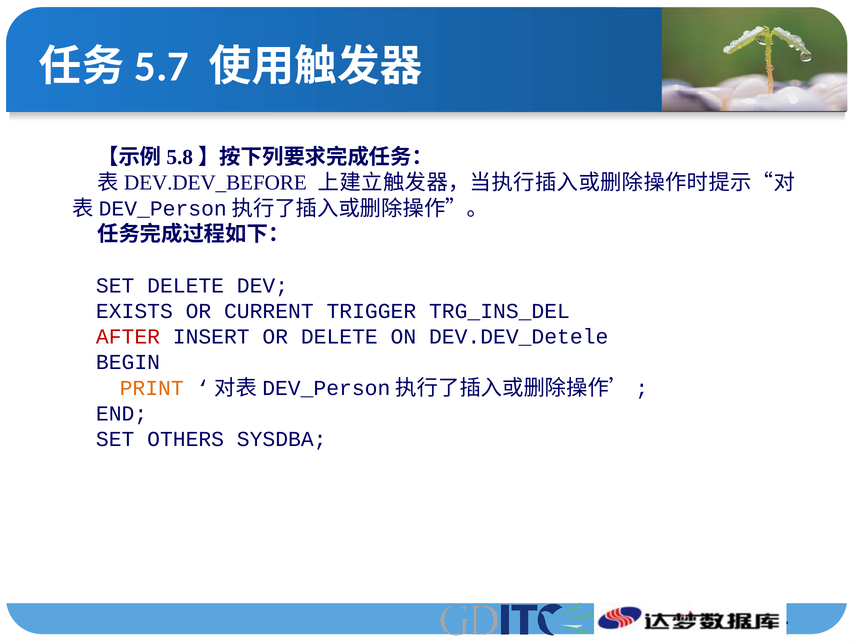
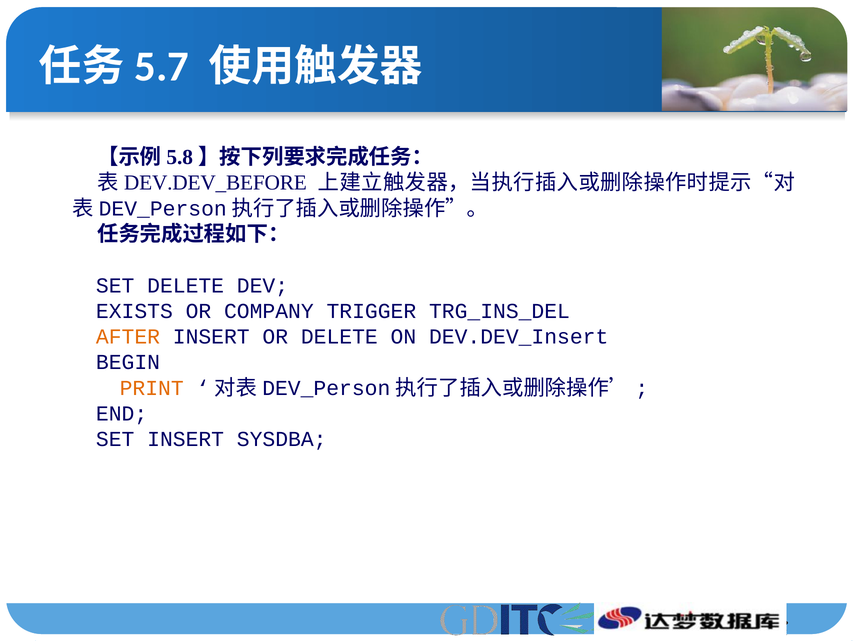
CURRENT: CURRENT -> COMPANY
AFTER colour: red -> orange
DEV.DEV_Detele: DEV.DEV_Detele -> DEV.DEV_Insert
SET OTHERS: OTHERS -> INSERT
